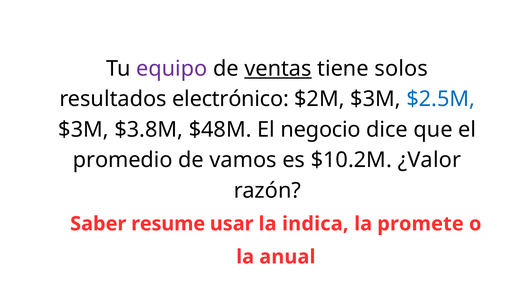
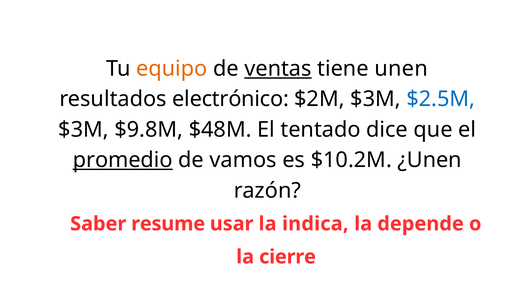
equipo colour: purple -> orange
solos: solos -> unen
$3.8M: $3.8M -> $9.8M
negocio: negocio -> tentado
promedio underline: none -> present
¿Valor: ¿Valor -> ¿Unen
promete: promete -> depende
anual: anual -> cierre
